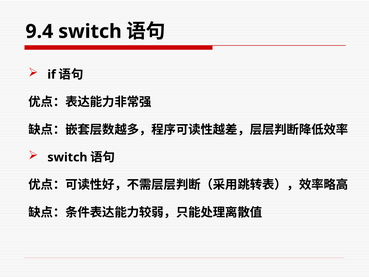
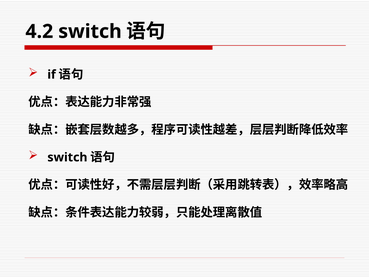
9.4: 9.4 -> 4.2
